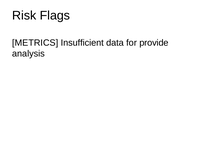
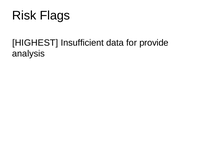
METRICS: METRICS -> HIGHEST
